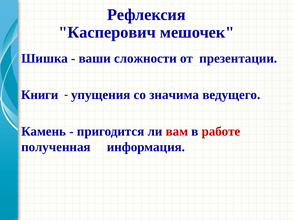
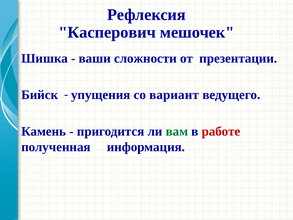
Книги: Книги -> Бийск
значима: значима -> вариант
вам colour: red -> green
